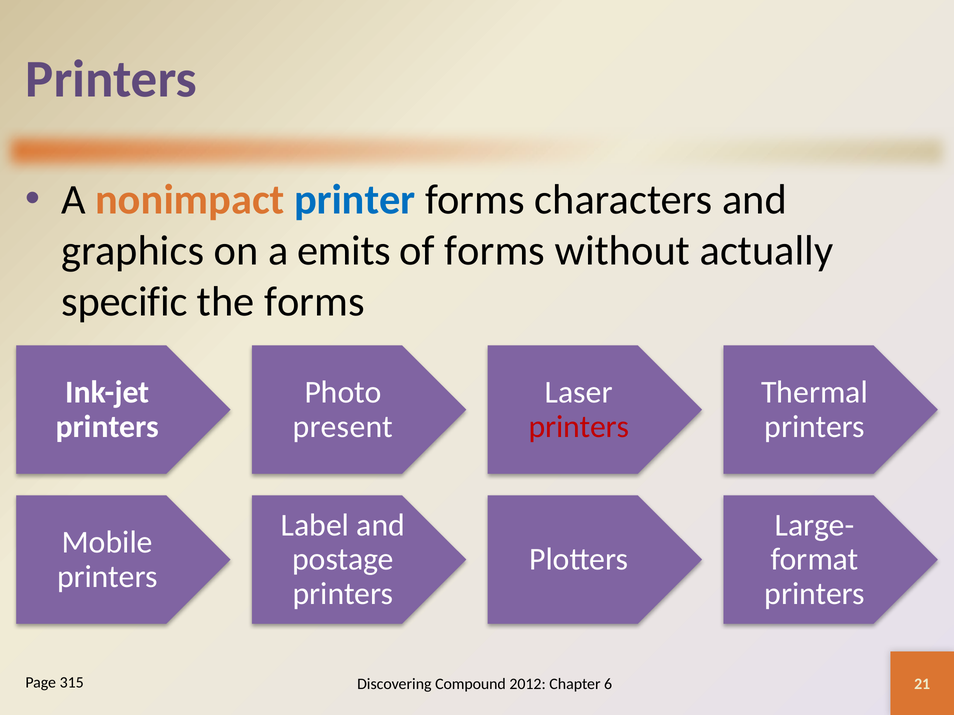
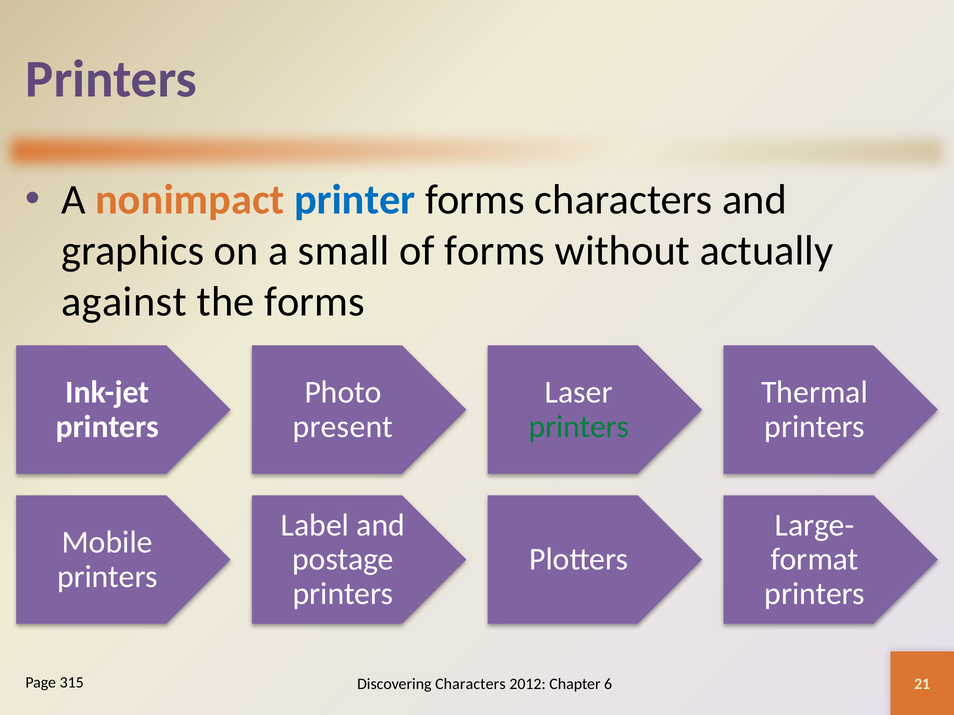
emits: emits -> small
specific: specific -> against
printers at (579, 427) colour: red -> green
Discovering Compound: Compound -> Characters
